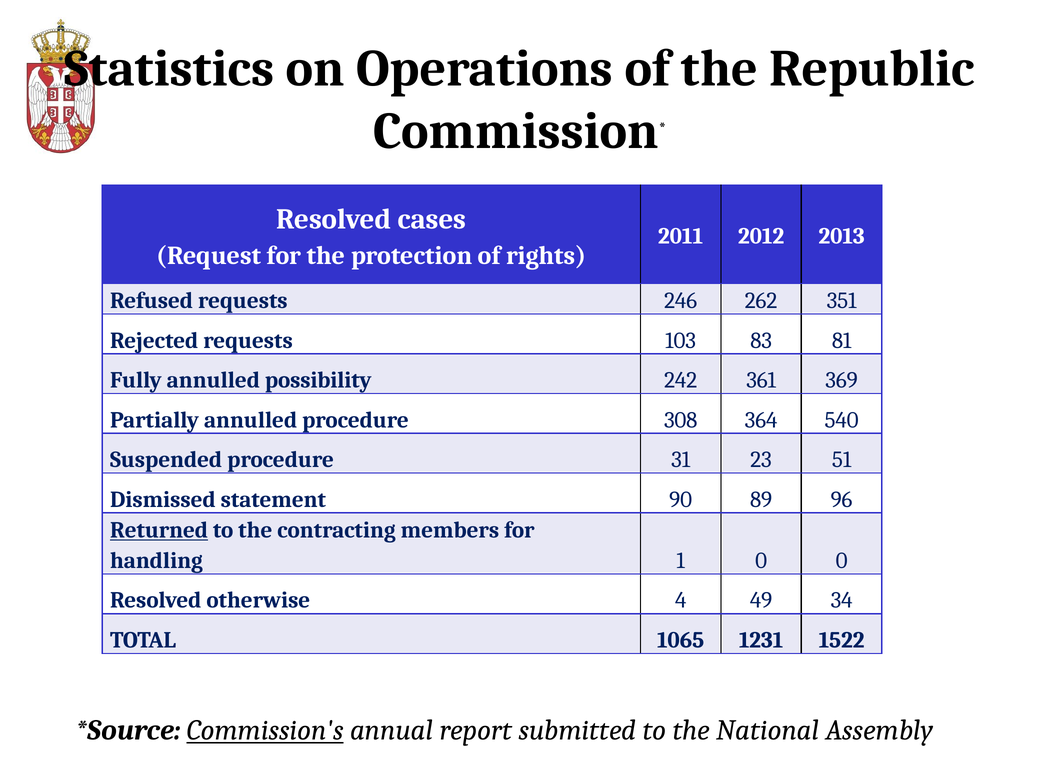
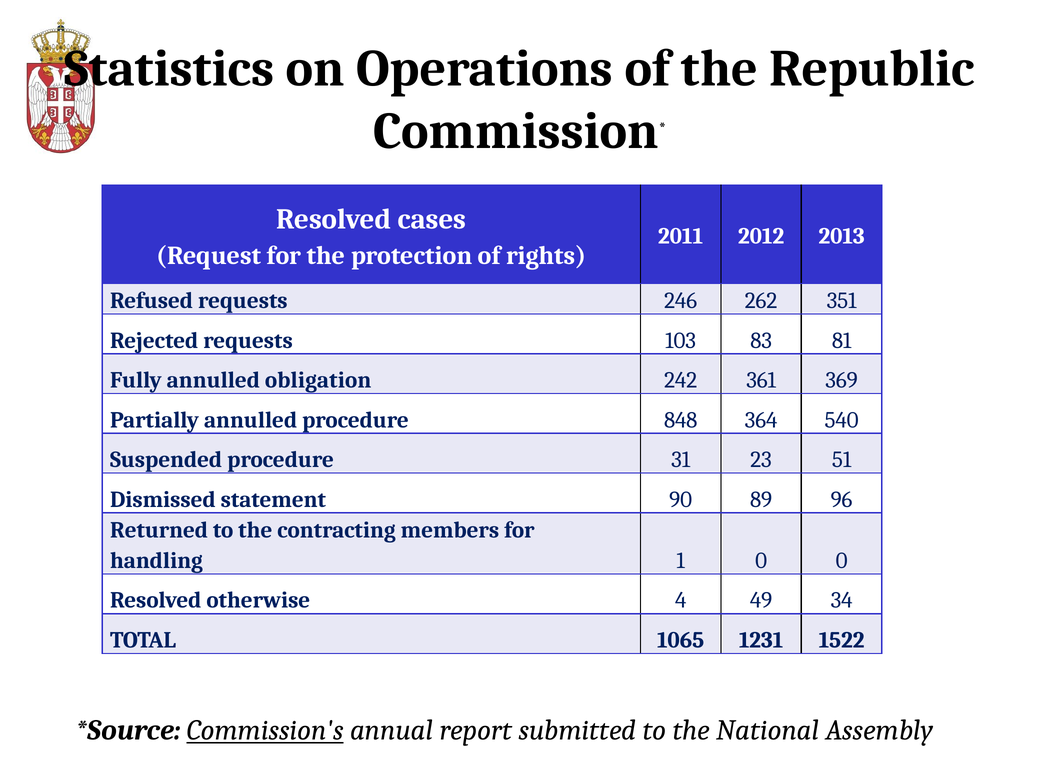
possibility: possibility -> obligation
308: 308 -> 848
Returned underline: present -> none
